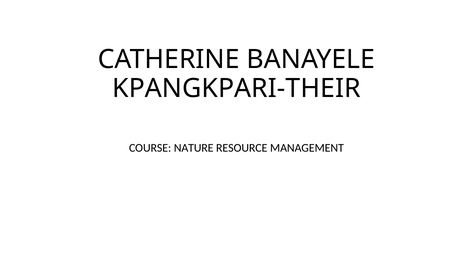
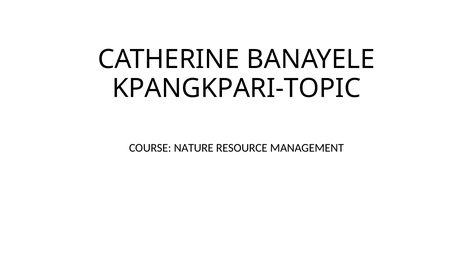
KPANGKPARI-THEIR: KPANGKPARI-THEIR -> KPANGKPARI-TOPIC
